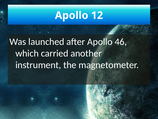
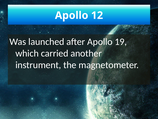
46: 46 -> 19
